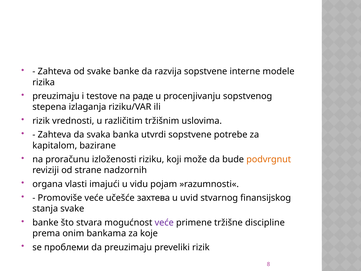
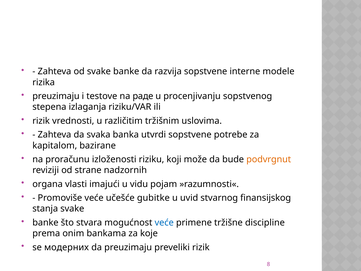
захтева: захтева -> gubitke
veće at (164, 222) colour: purple -> blue
проблеми: проблеми -> модерних
